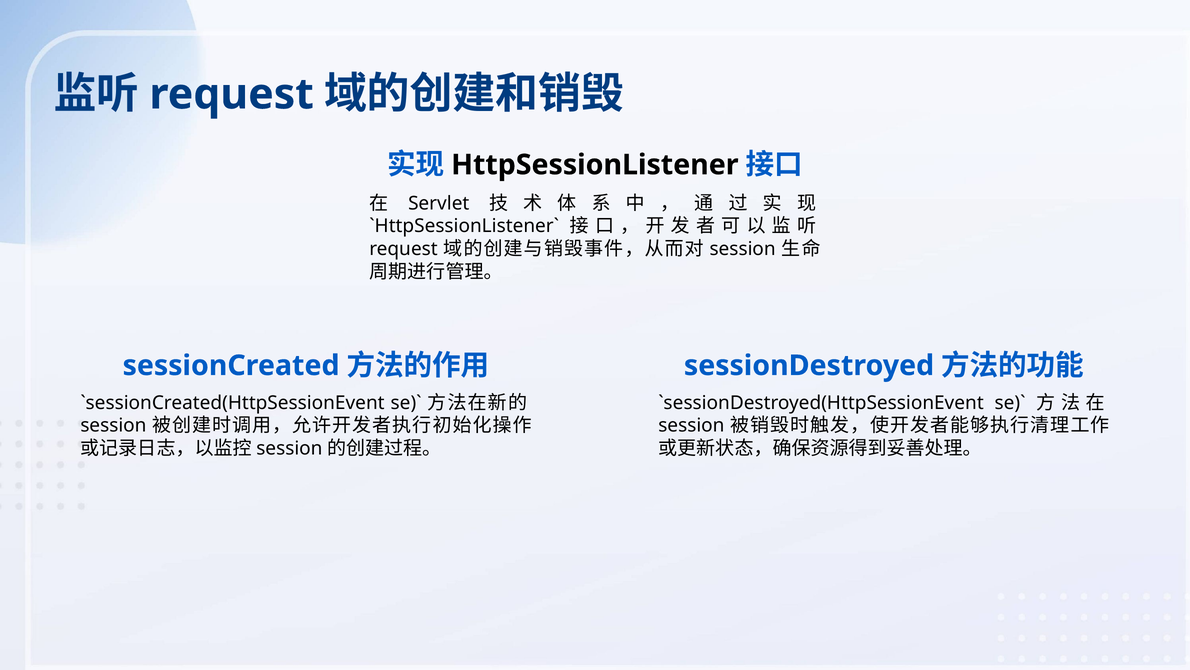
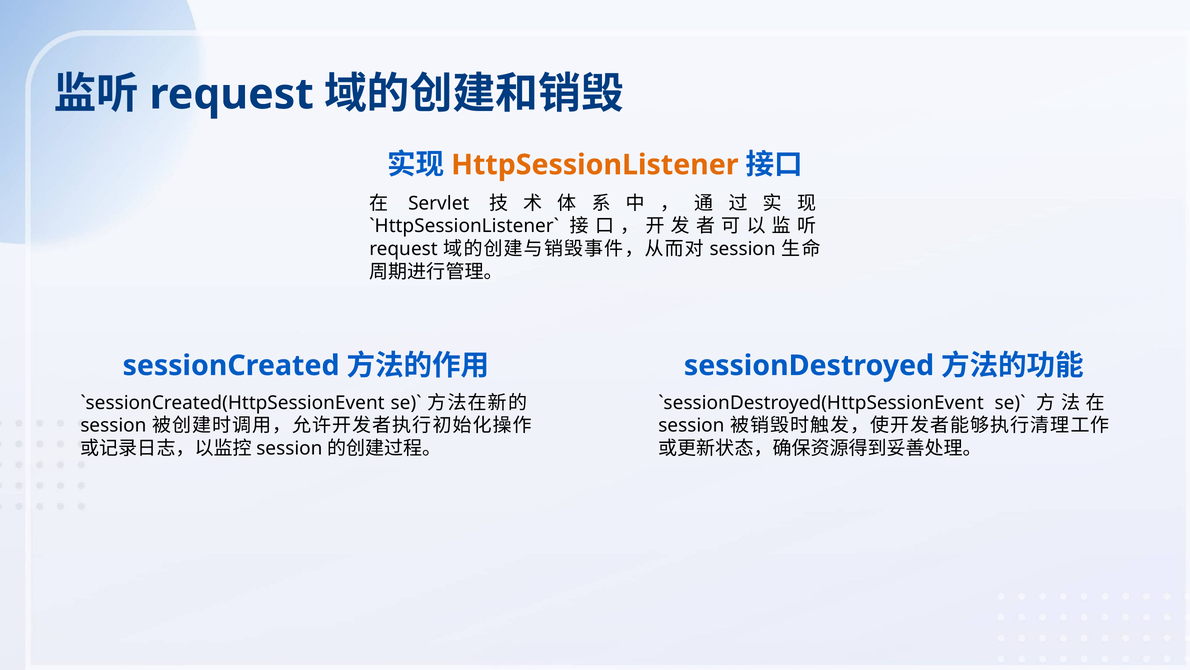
HttpSessionListener colour: black -> orange
